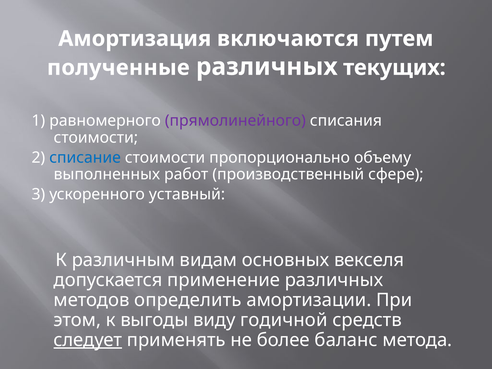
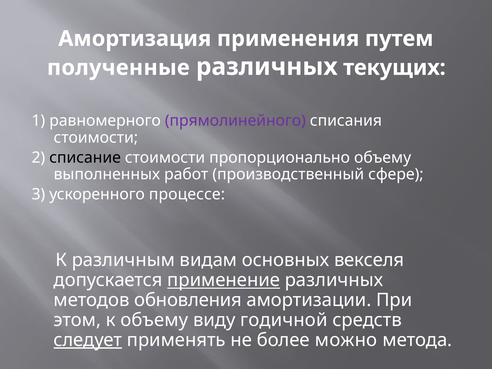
включаются: включаются -> применения
списание colour: blue -> black
уставный: уставный -> процессе
применение underline: none -> present
определить: определить -> обновления
к выгоды: выгоды -> объему
баланс: баланс -> можно
